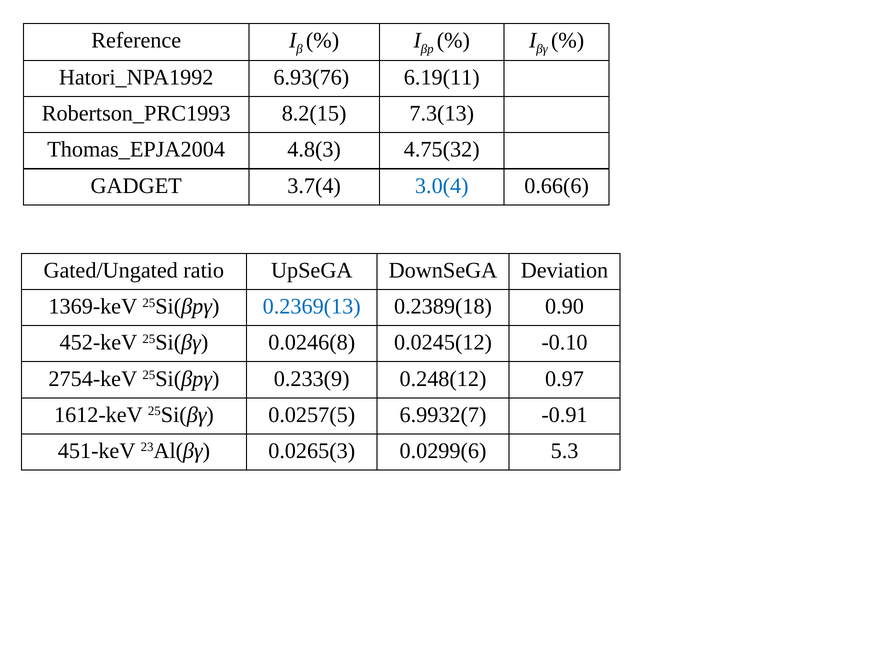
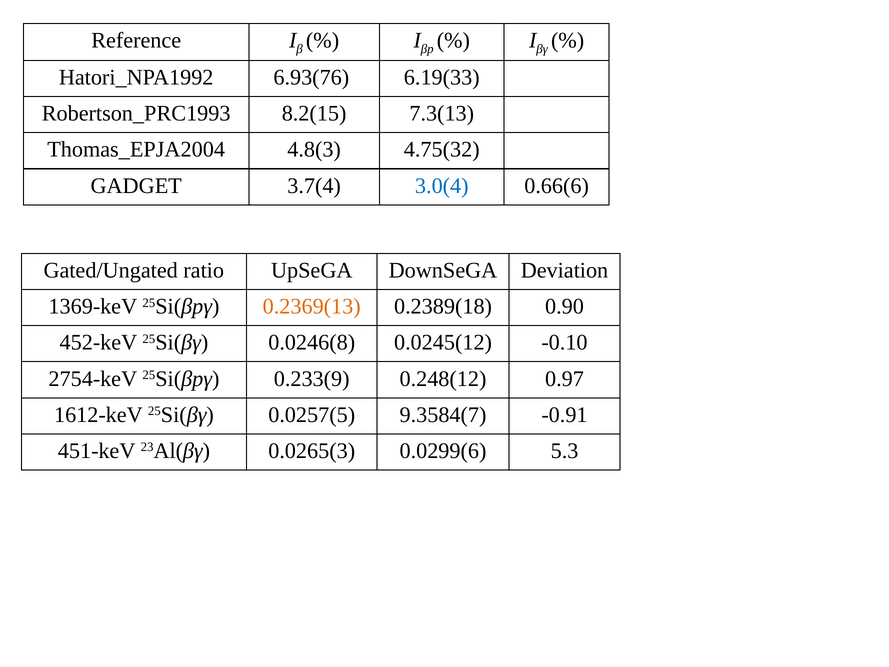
6.19(11: 6.19(11 -> 6.19(33
0.2369(13 colour: blue -> orange
6.9932(7: 6.9932(7 -> 9.3584(7
